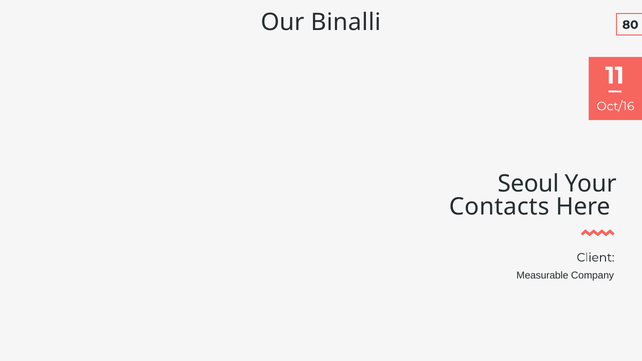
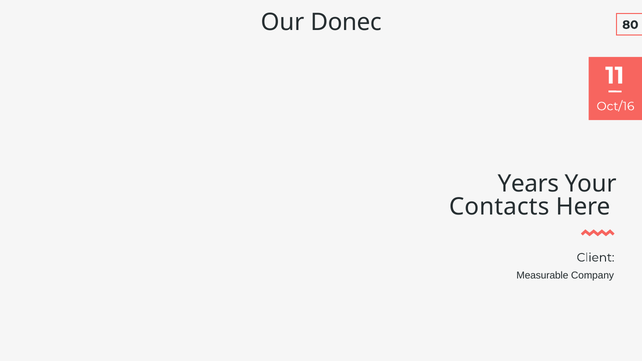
Binalli: Binalli -> Donec
Seoul: Seoul -> Years
